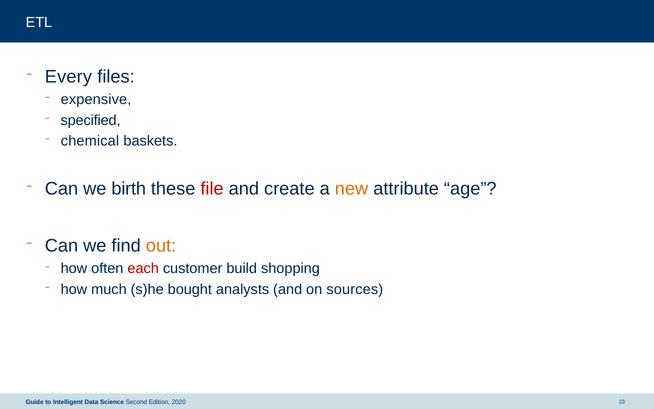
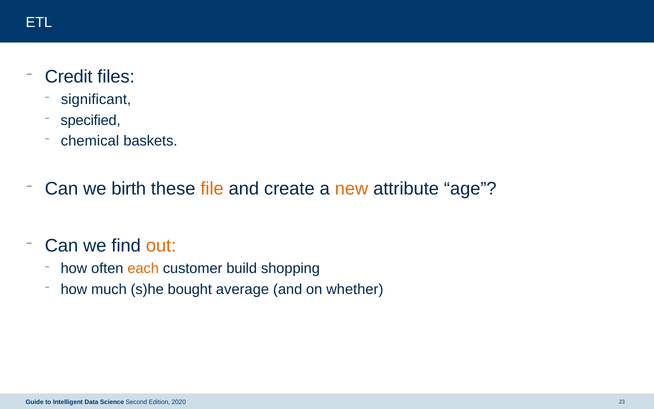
Every: Every -> Credit
expensive: expensive -> significant
file colour: red -> orange
each colour: red -> orange
analysts: analysts -> average
sources: sources -> whether
